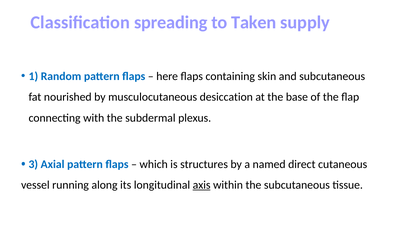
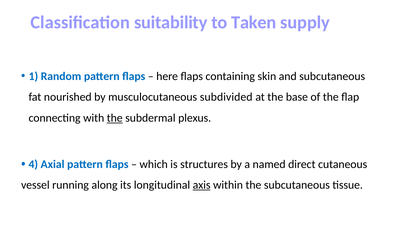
spreading: spreading -> suitability
desiccation: desiccation -> subdivided
the at (115, 118) underline: none -> present
3: 3 -> 4
